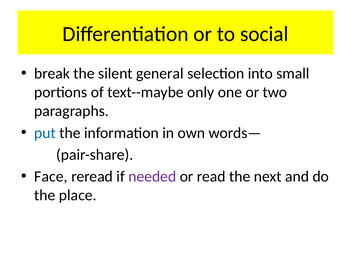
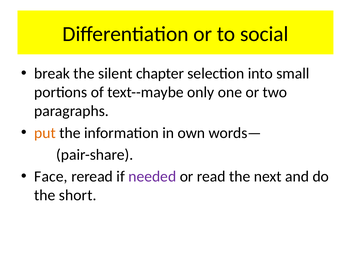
general: general -> chapter
put colour: blue -> orange
place: place -> short
